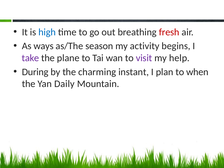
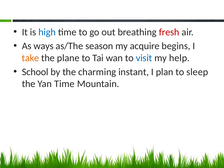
activity: activity -> acquire
take colour: purple -> orange
visit colour: purple -> blue
During: During -> School
when: when -> sleep
Yan Daily: Daily -> Time
